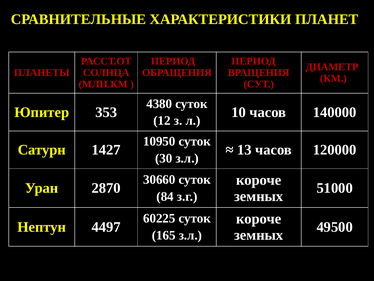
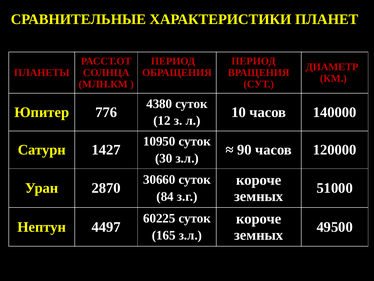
353: 353 -> 776
13: 13 -> 90
